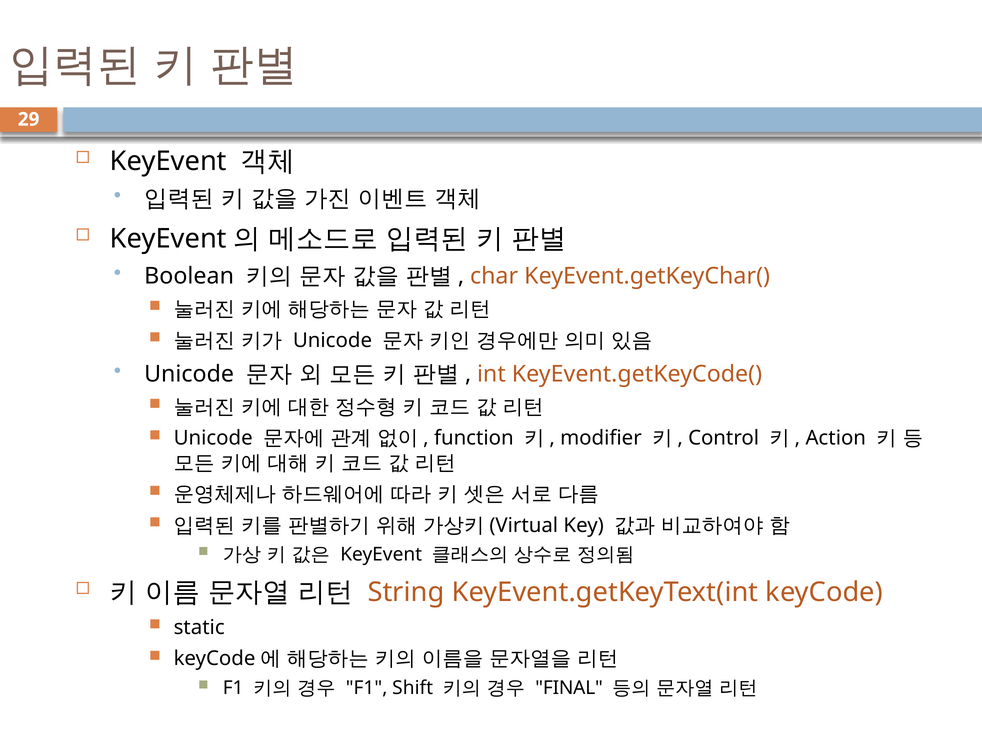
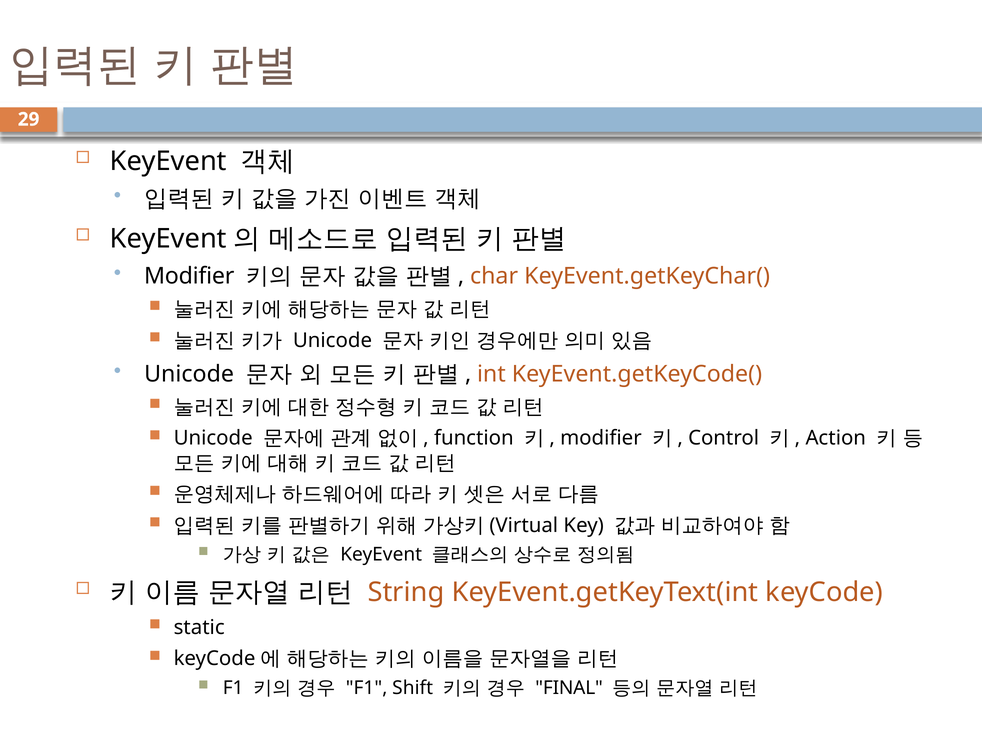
Boolean at (189, 276): Boolean -> Modifier
